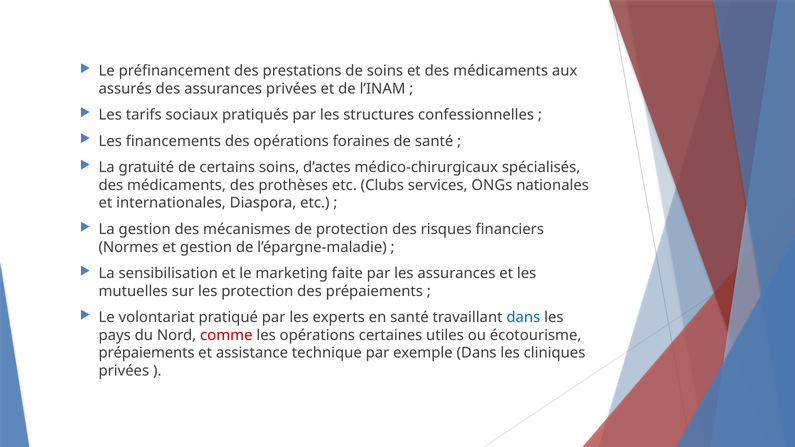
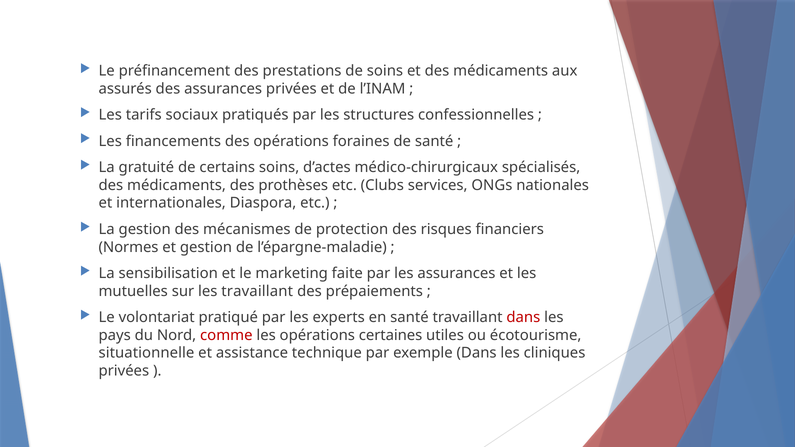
les protection: protection -> travaillant
dans at (523, 317) colour: blue -> red
prépaiements at (147, 353): prépaiements -> situationnelle
